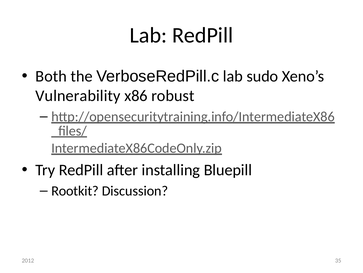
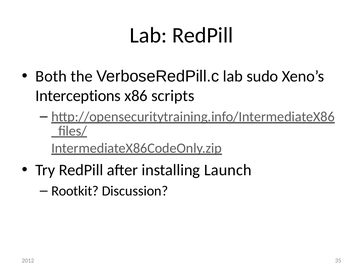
Vulnerability: Vulnerability -> Interceptions
robust: robust -> scripts
Bluepill: Bluepill -> Launch
